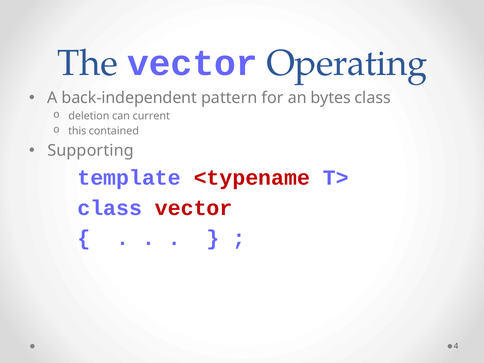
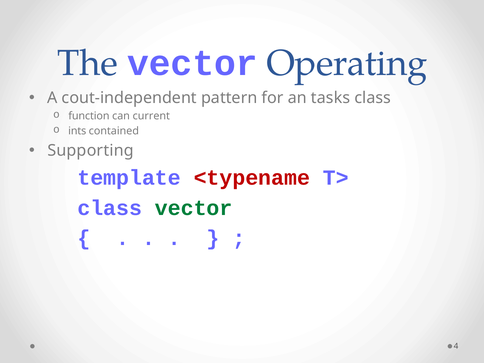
back-independent: back-independent -> cout-independent
bytes: bytes -> tasks
deletion: deletion -> function
this: this -> ints
vector at (194, 208) colour: red -> green
